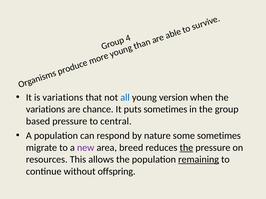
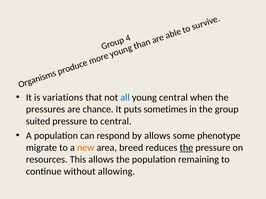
young version: version -> central
variations at (46, 110): variations -> pressures
based: based -> suited
by nature: nature -> allows
some sometimes: sometimes -> phenotype
new colour: purple -> orange
remaining underline: present -> none
offspring: offspring -> allowing
